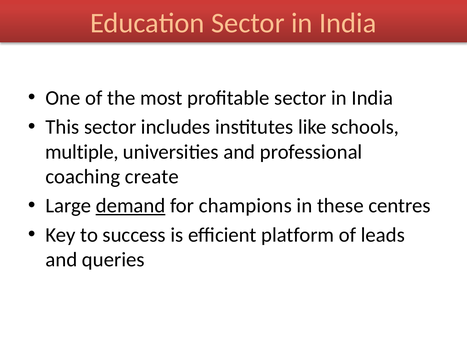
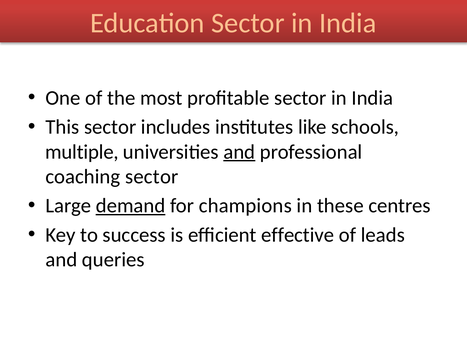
and at (239, 152) underline: none -> present
coaching create: create -> sector
platform: platform -> effective
